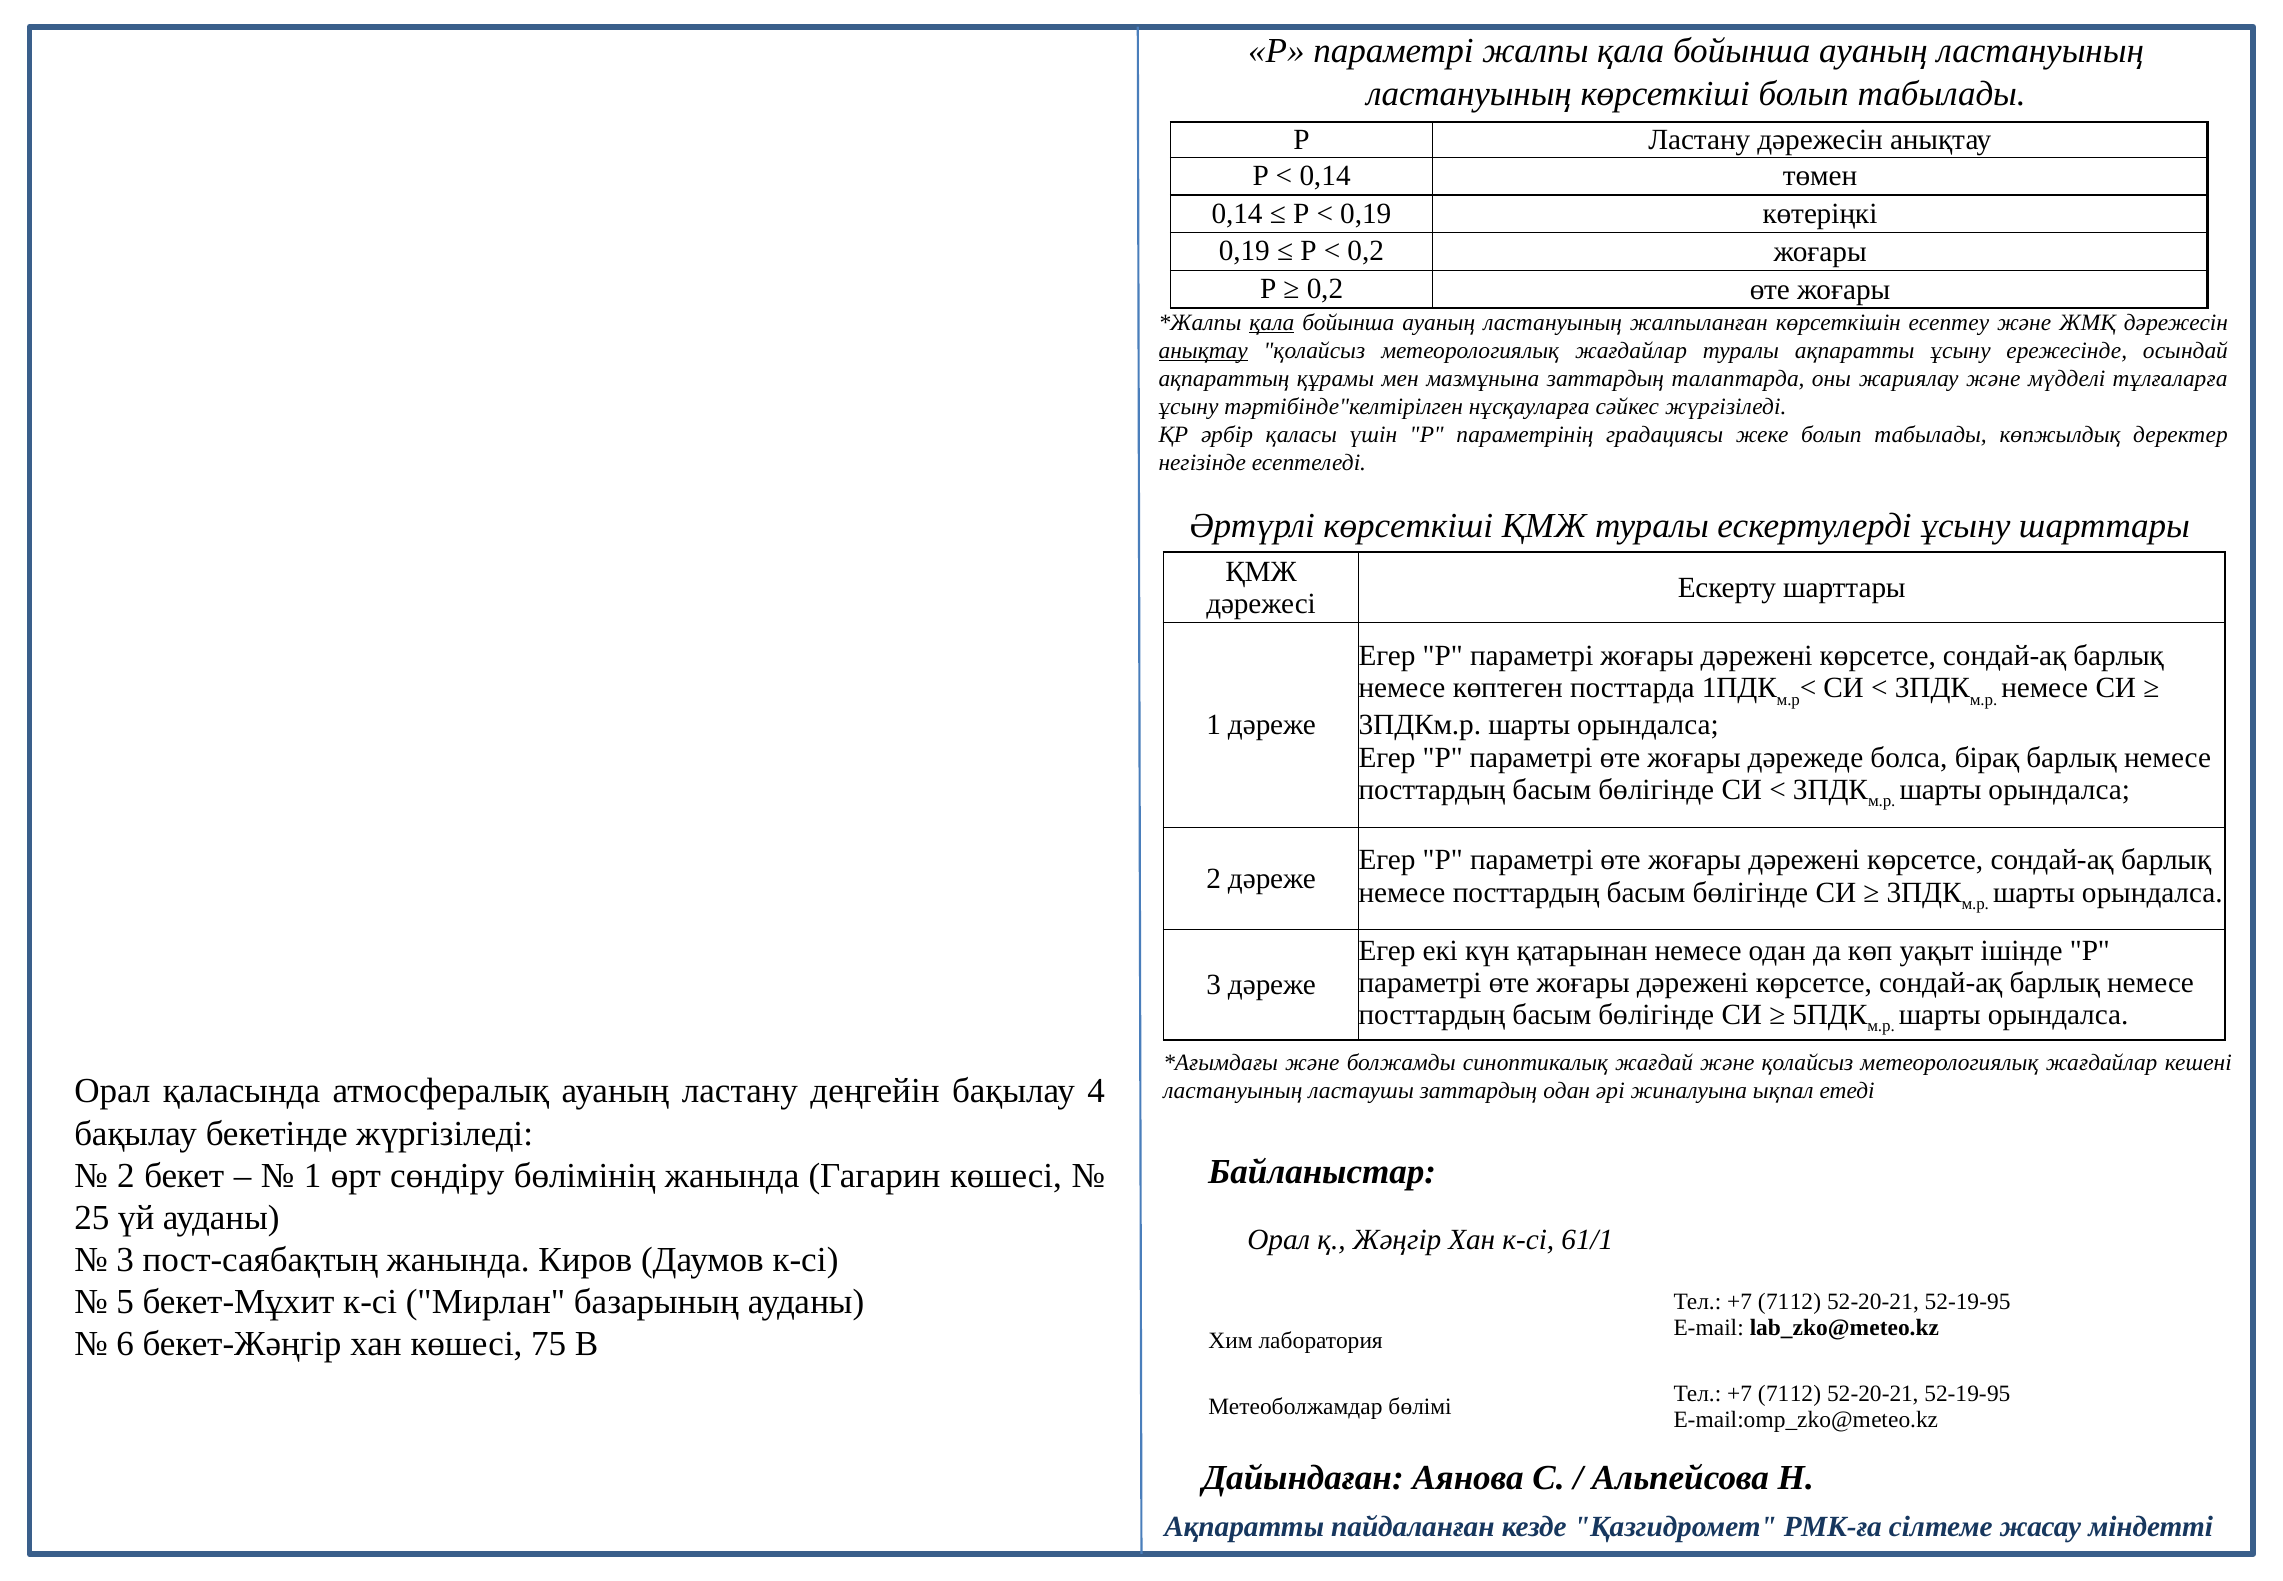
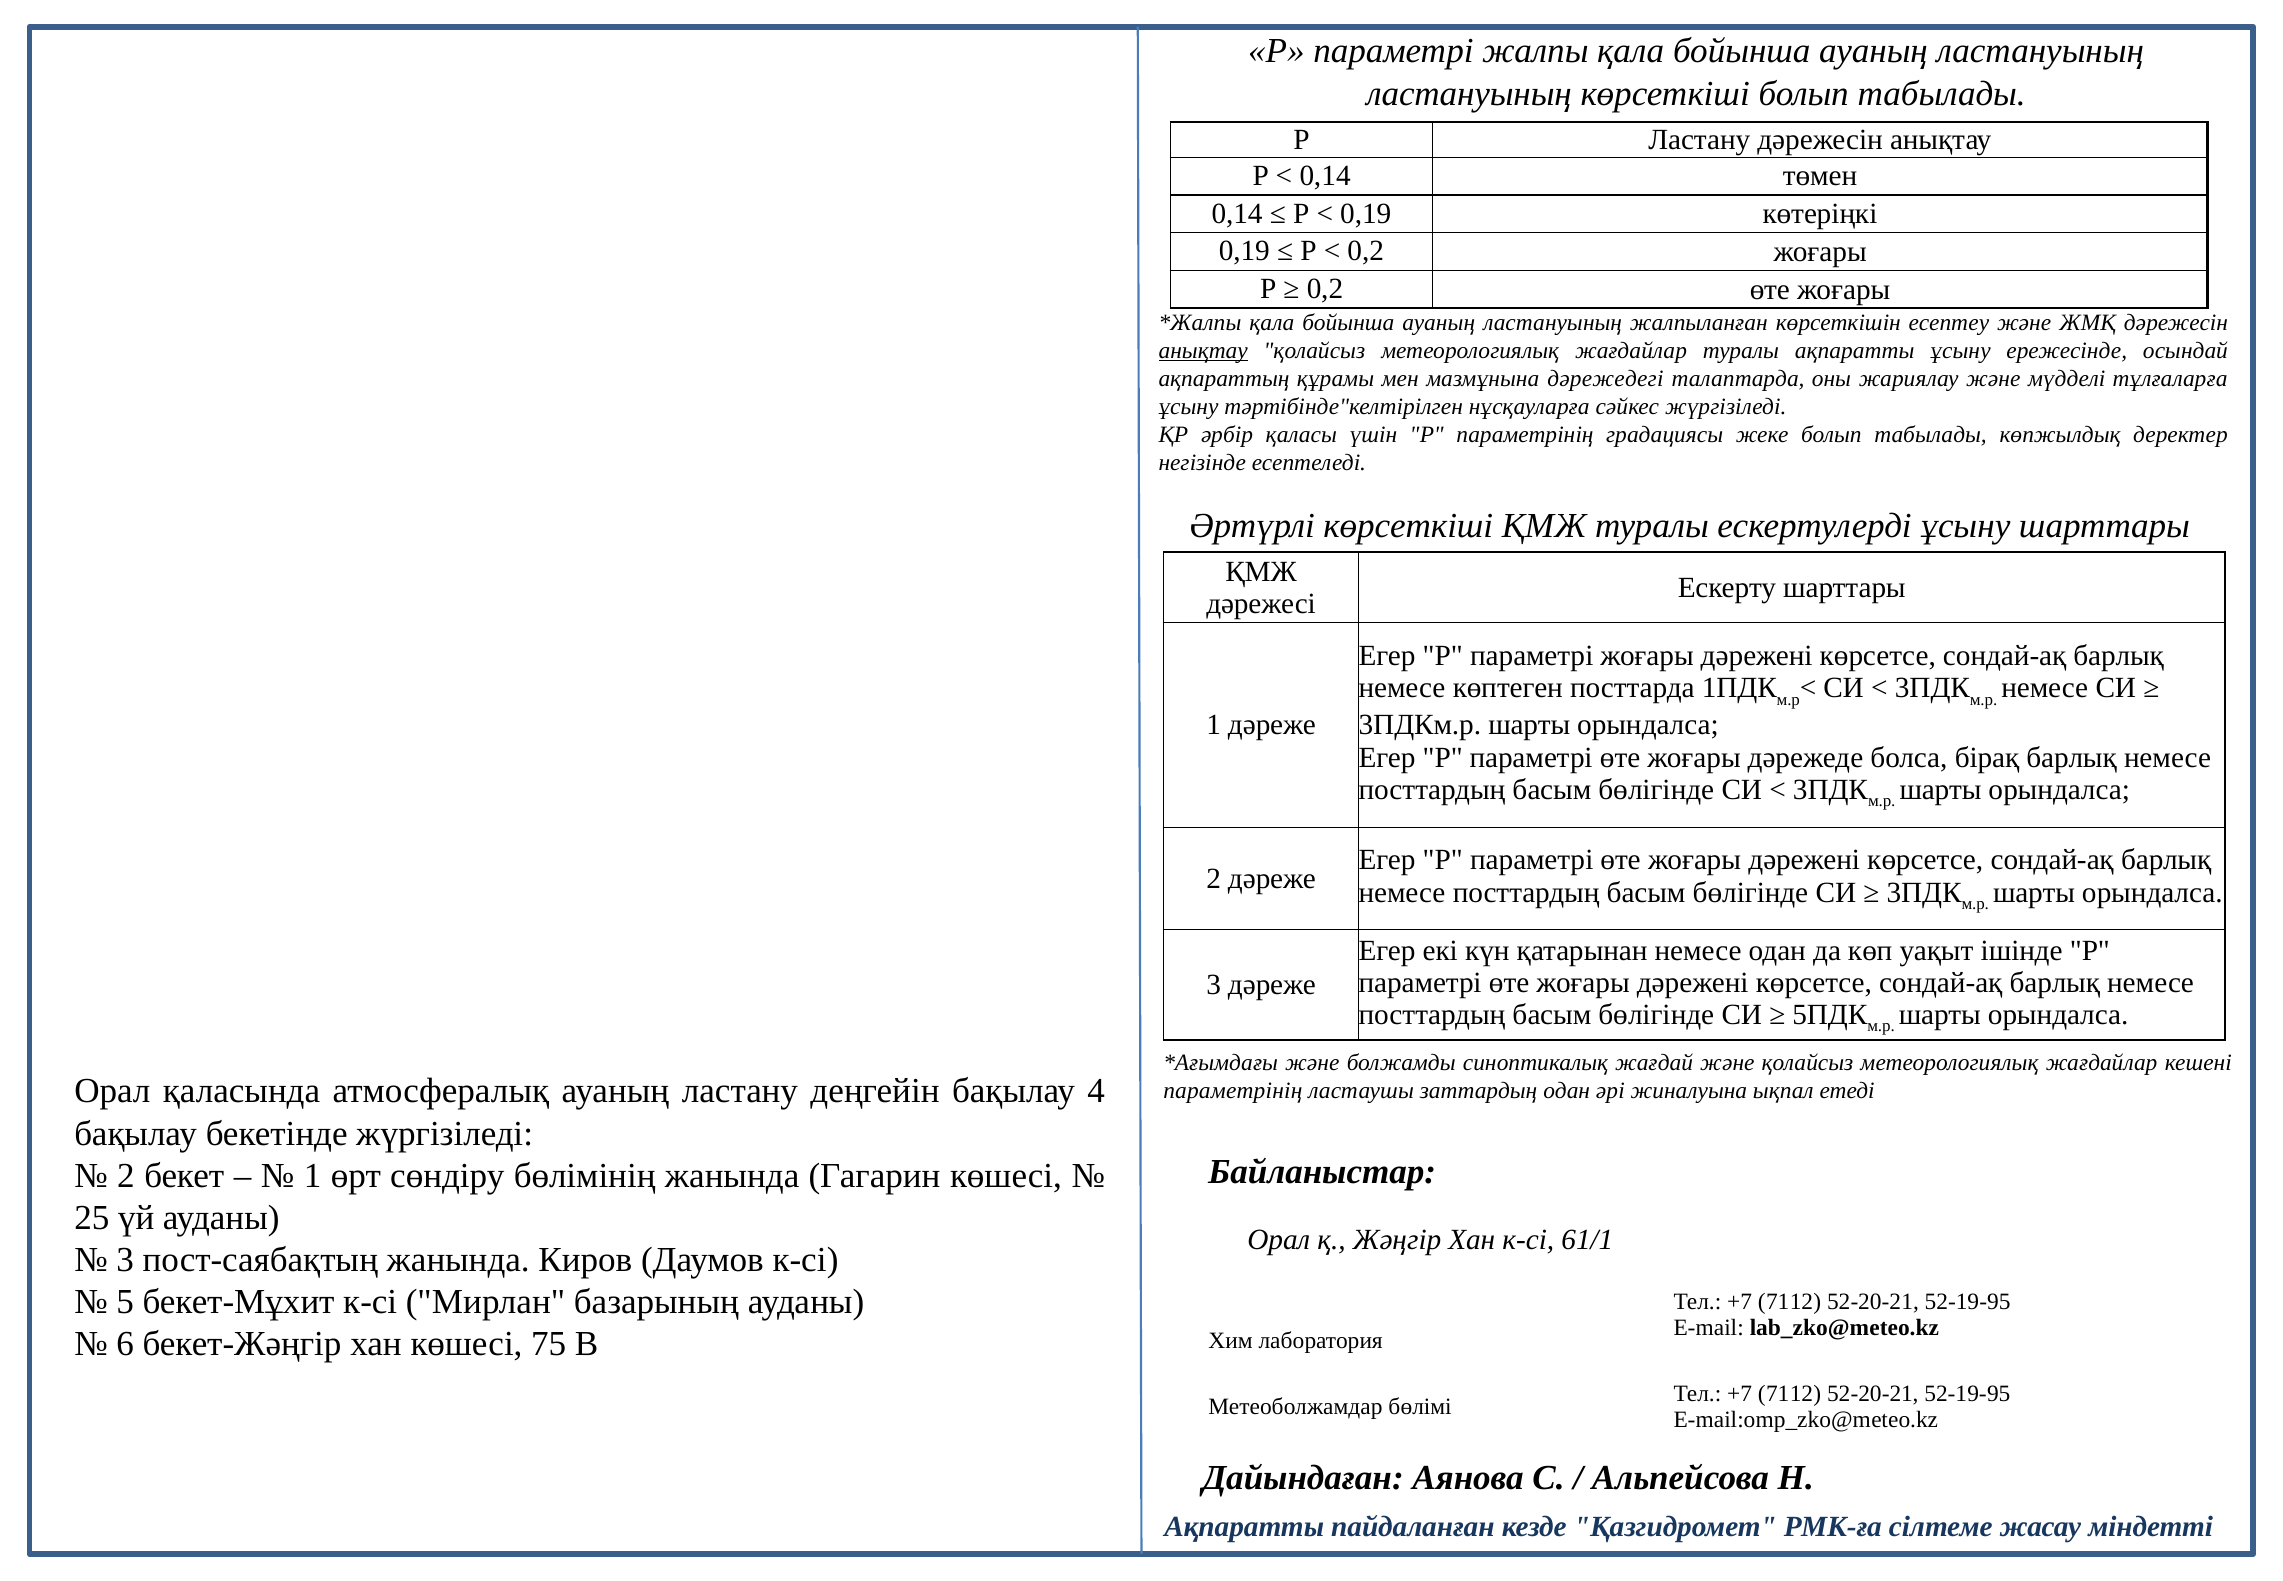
қала at (1272, 322) underline: present -> none
мазмұнына заттардың: заттардың -> дәрежедегі
ластануының at (1233, 1091): ластануының -> параметрінің
